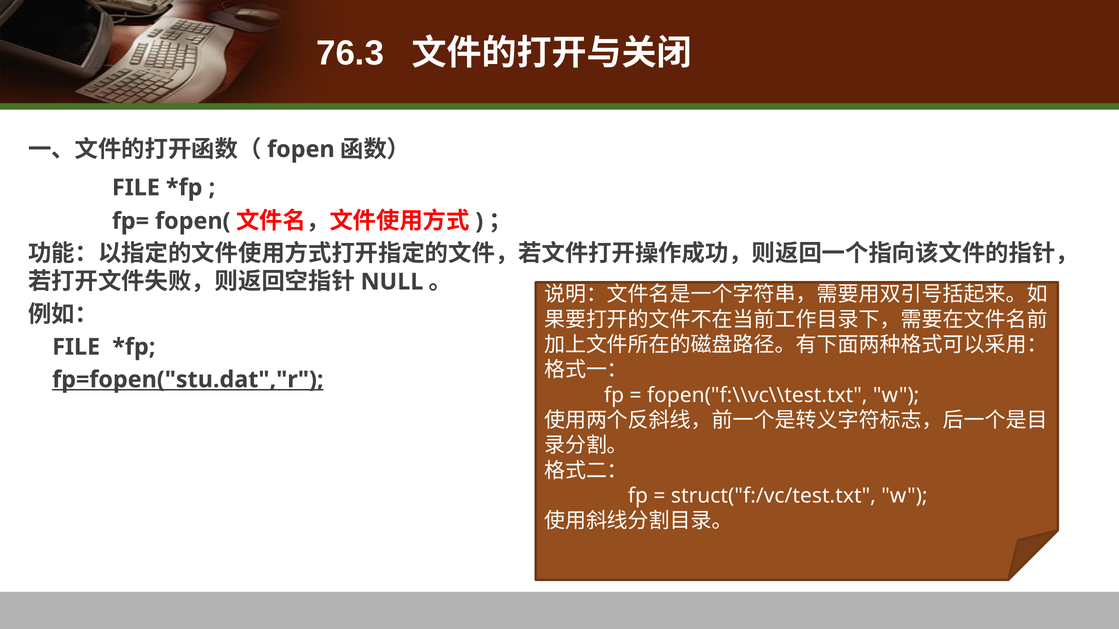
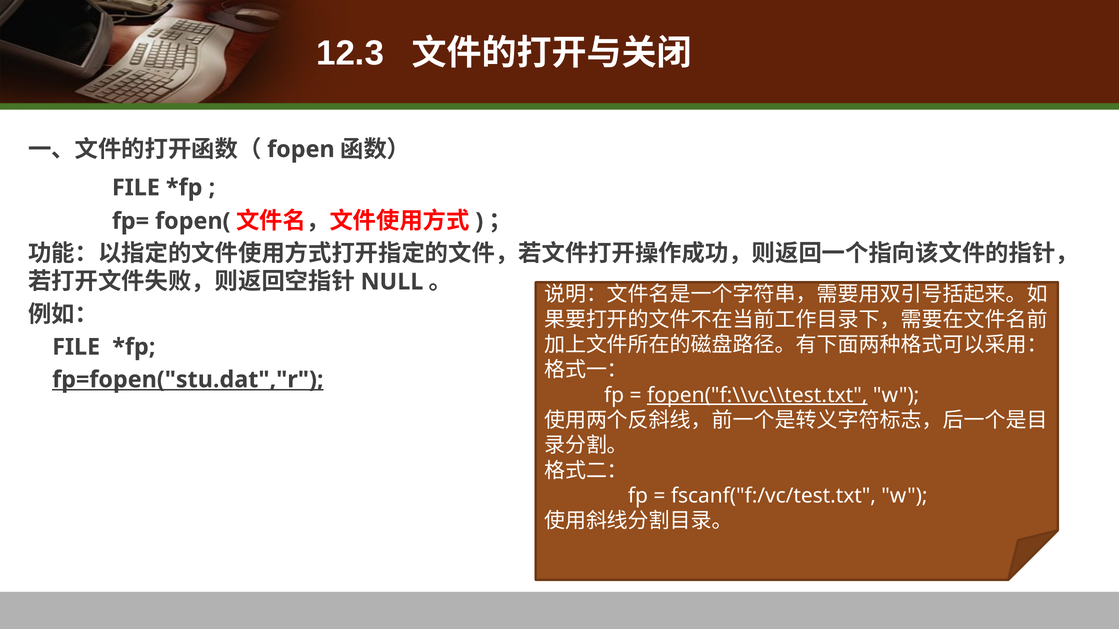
76.3: 76.3 -> 12.3
fopen("f:\\vc\\test.txt underline: none -> present
struct("f:/vc/test.txt: struct("f:/vc/test.txt -> fscanf("f:/vc/test.txt
